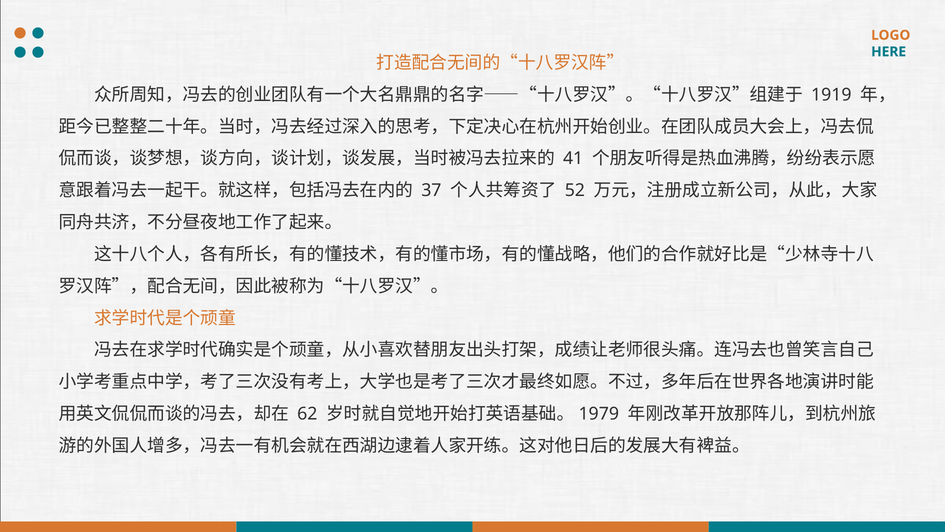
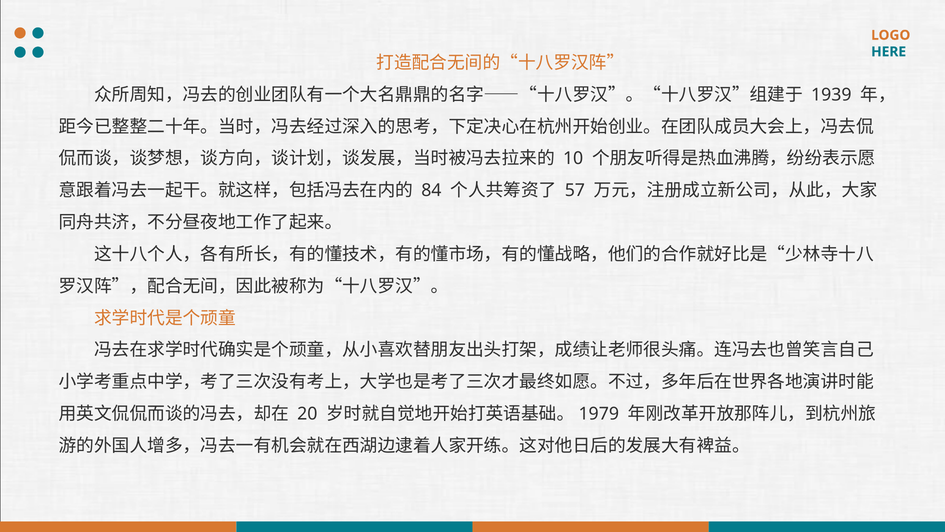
1919: 1919 -> 1939
41: 41 -> 10
37: 37 -> 84
52: 52 -> 57
62: 62 -> 20
